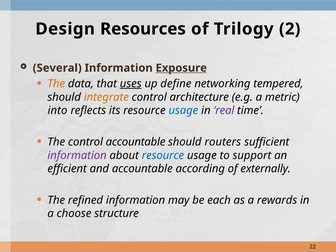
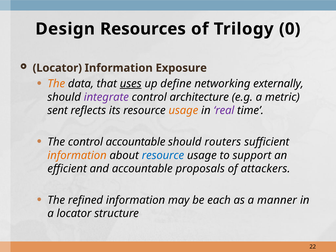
2: 2 -> 0
Several at (57, 68): Several -> Locator
Exposure underline: present -> none
tempered: tempered -> externally
integrate colour: orange -> purple
into: into -> sent
usage at (183, 111) colour: blue -> orange
information at (77, 155) colour: purple -> orange
according: according -> proposals
externally: externally -> attackers
rewards: rewards -> manner
a choose: choose -> locator
